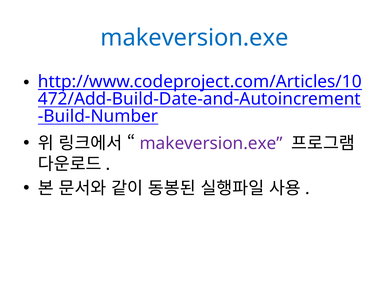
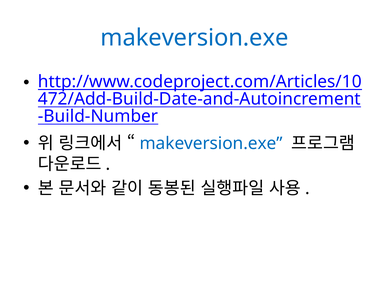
makeversion.exe at (211, 143) colour: purple -> blue
